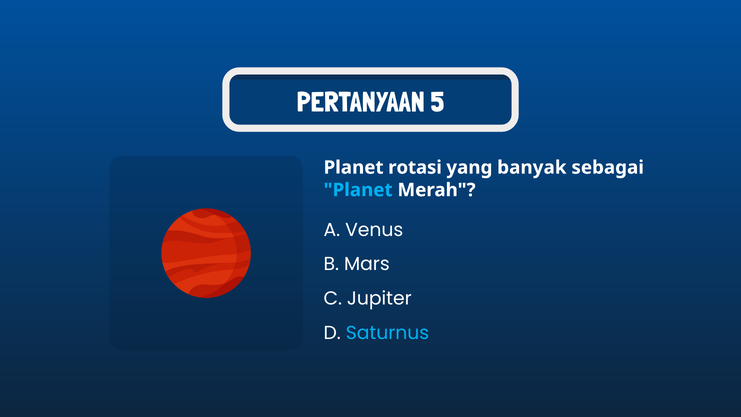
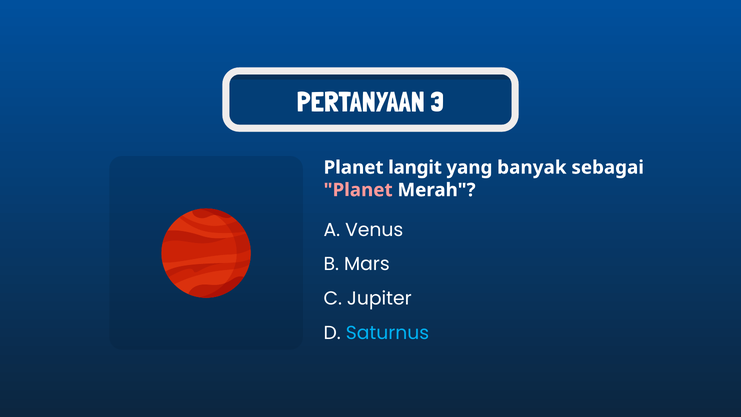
5: 5 -> 3
rotasi: rotasi -> langit
Planet at (358, 190) colour: light blue -> pink
